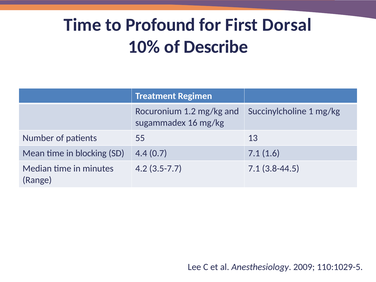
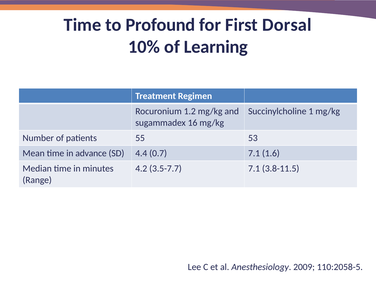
Describe: Describe -> Learning
13: 13 -> 53
blocking: blocking -> advance
3.8-44.5: 3.8-44.5 -> 3.8-11.5
110:1029-5: 110:1029-5 -> 110:2058-5
